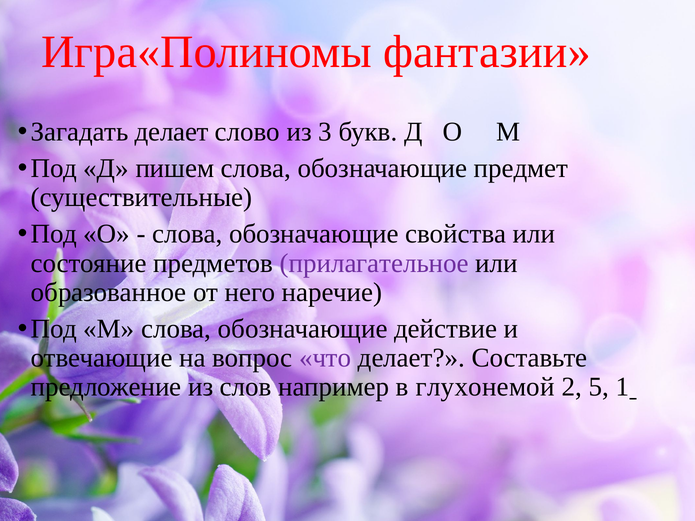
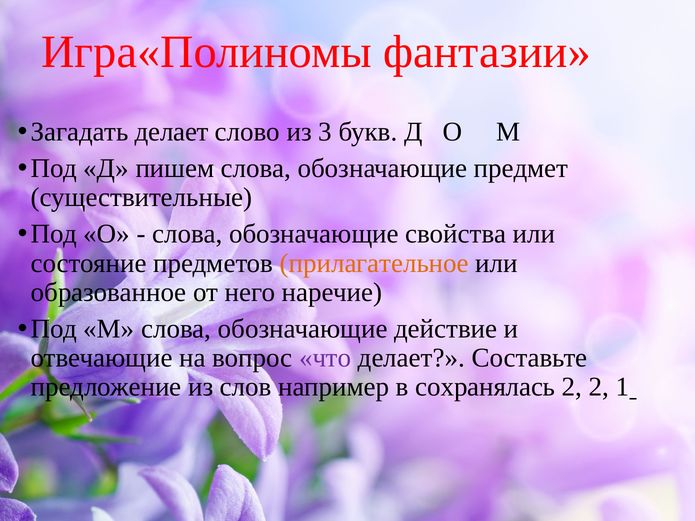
прилагательное colour: purple -> orange
глухонемой: глухонемой -> сохранялась
2 5: 5 -> 2
